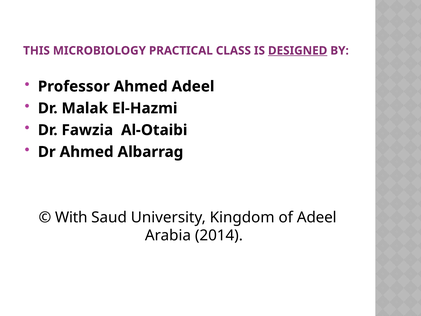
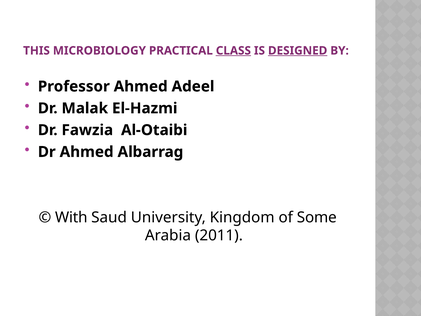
CLASS underline: none -> present
of Adeel: Adeel -> Some
2014: 2014 -> 2011
